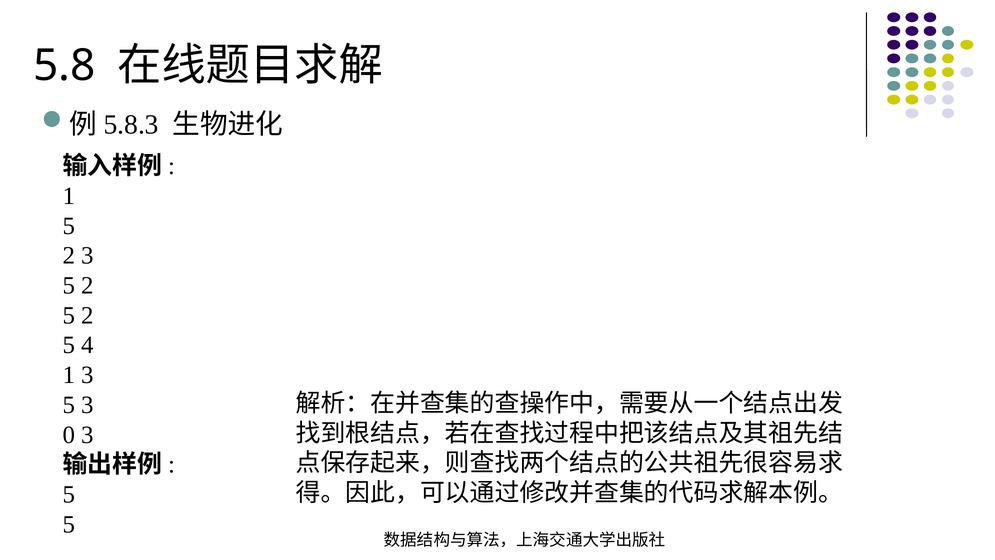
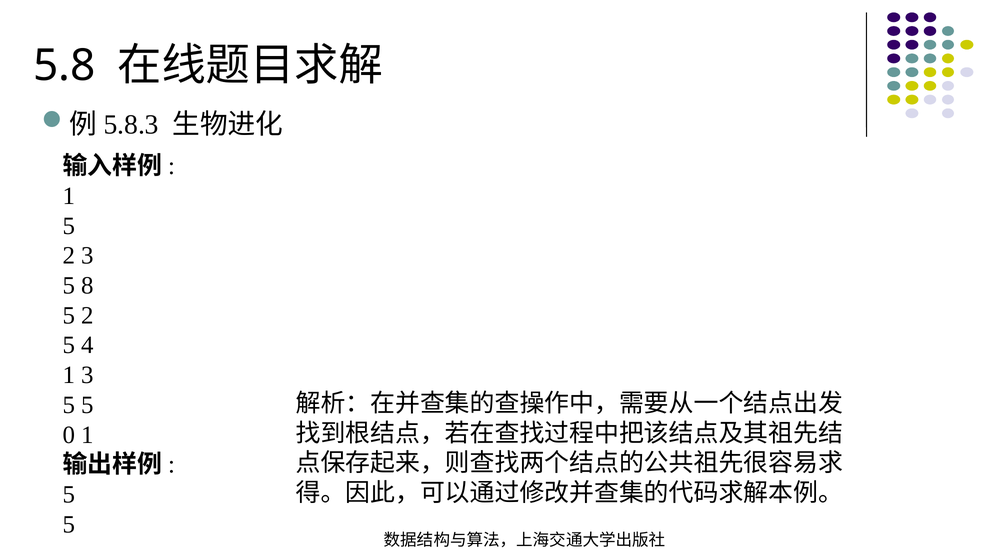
2 at (87, 285): 2 -> 8
3 at (87, 405): 3 -> 5
0 3: 3 -> 1
